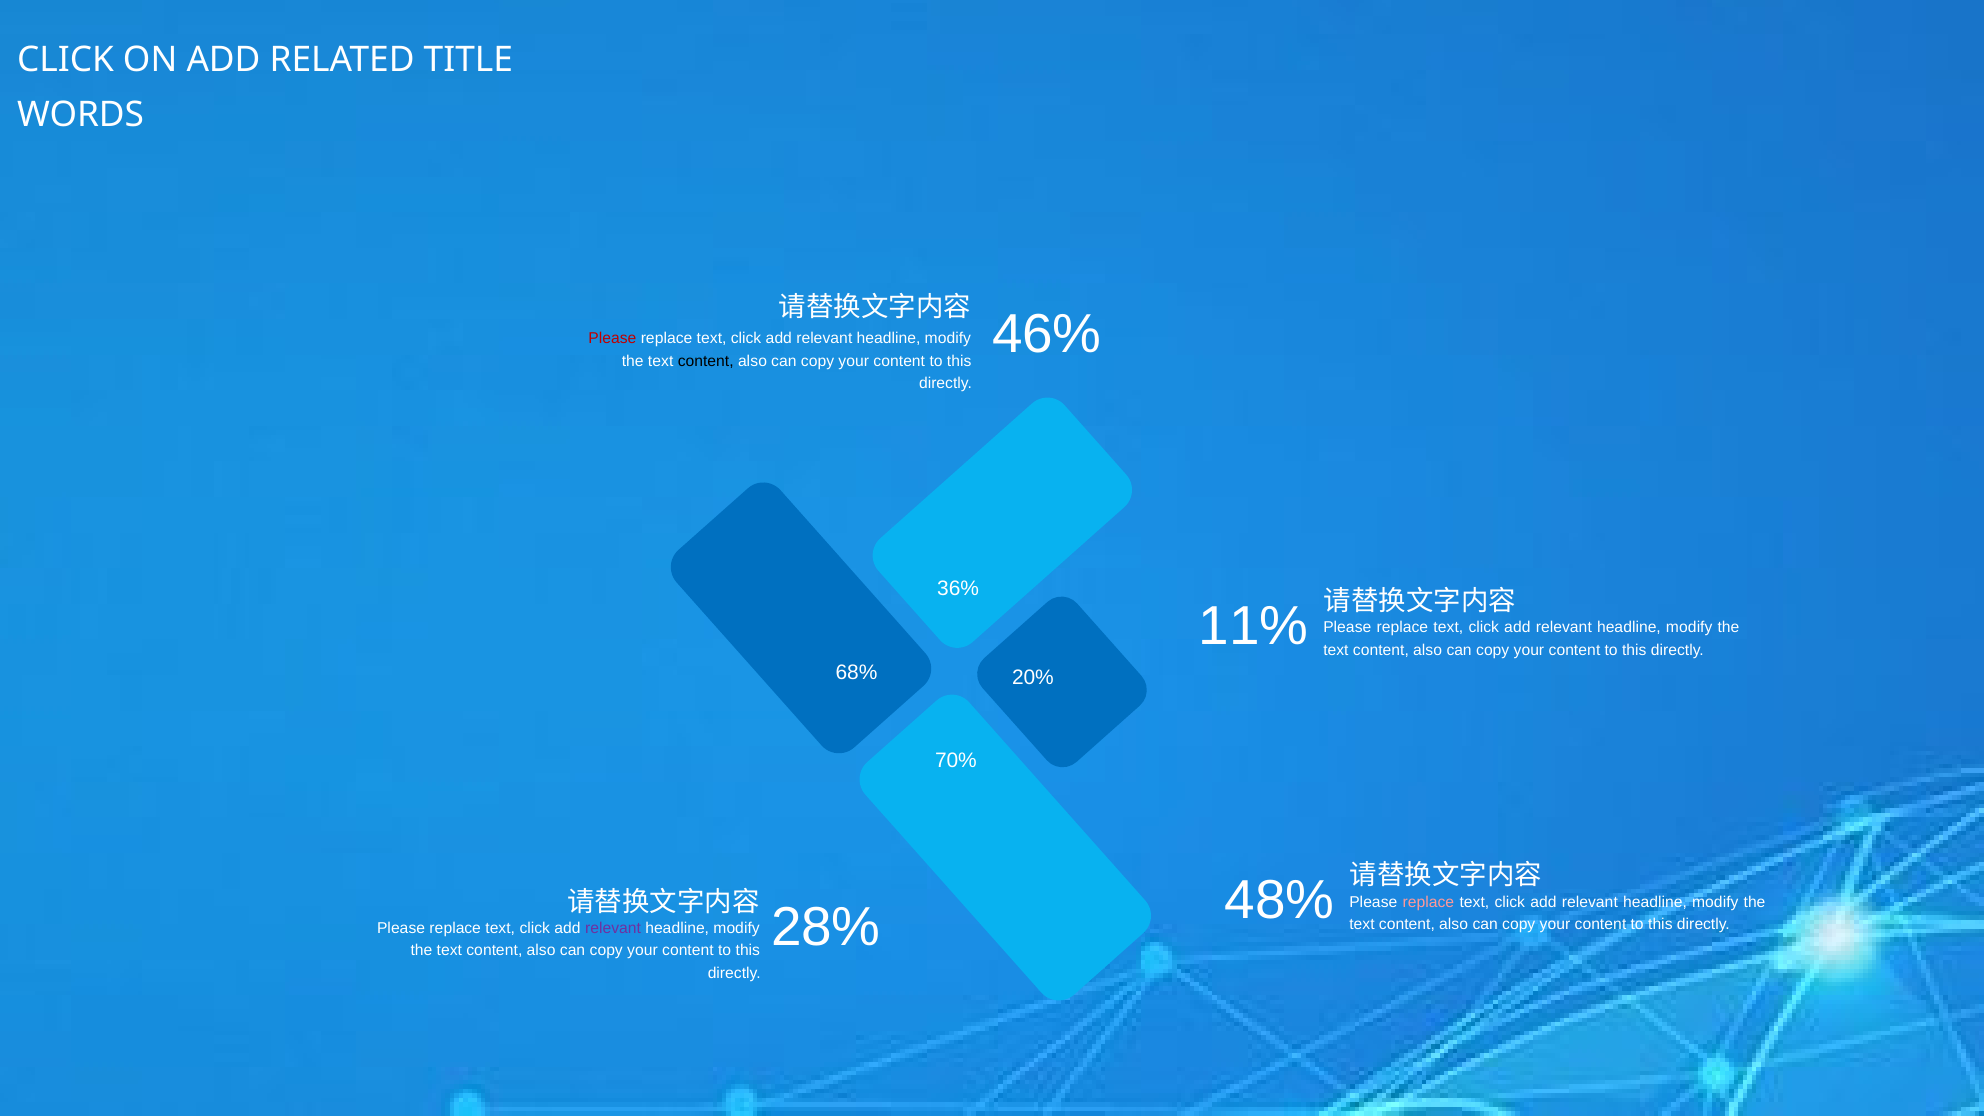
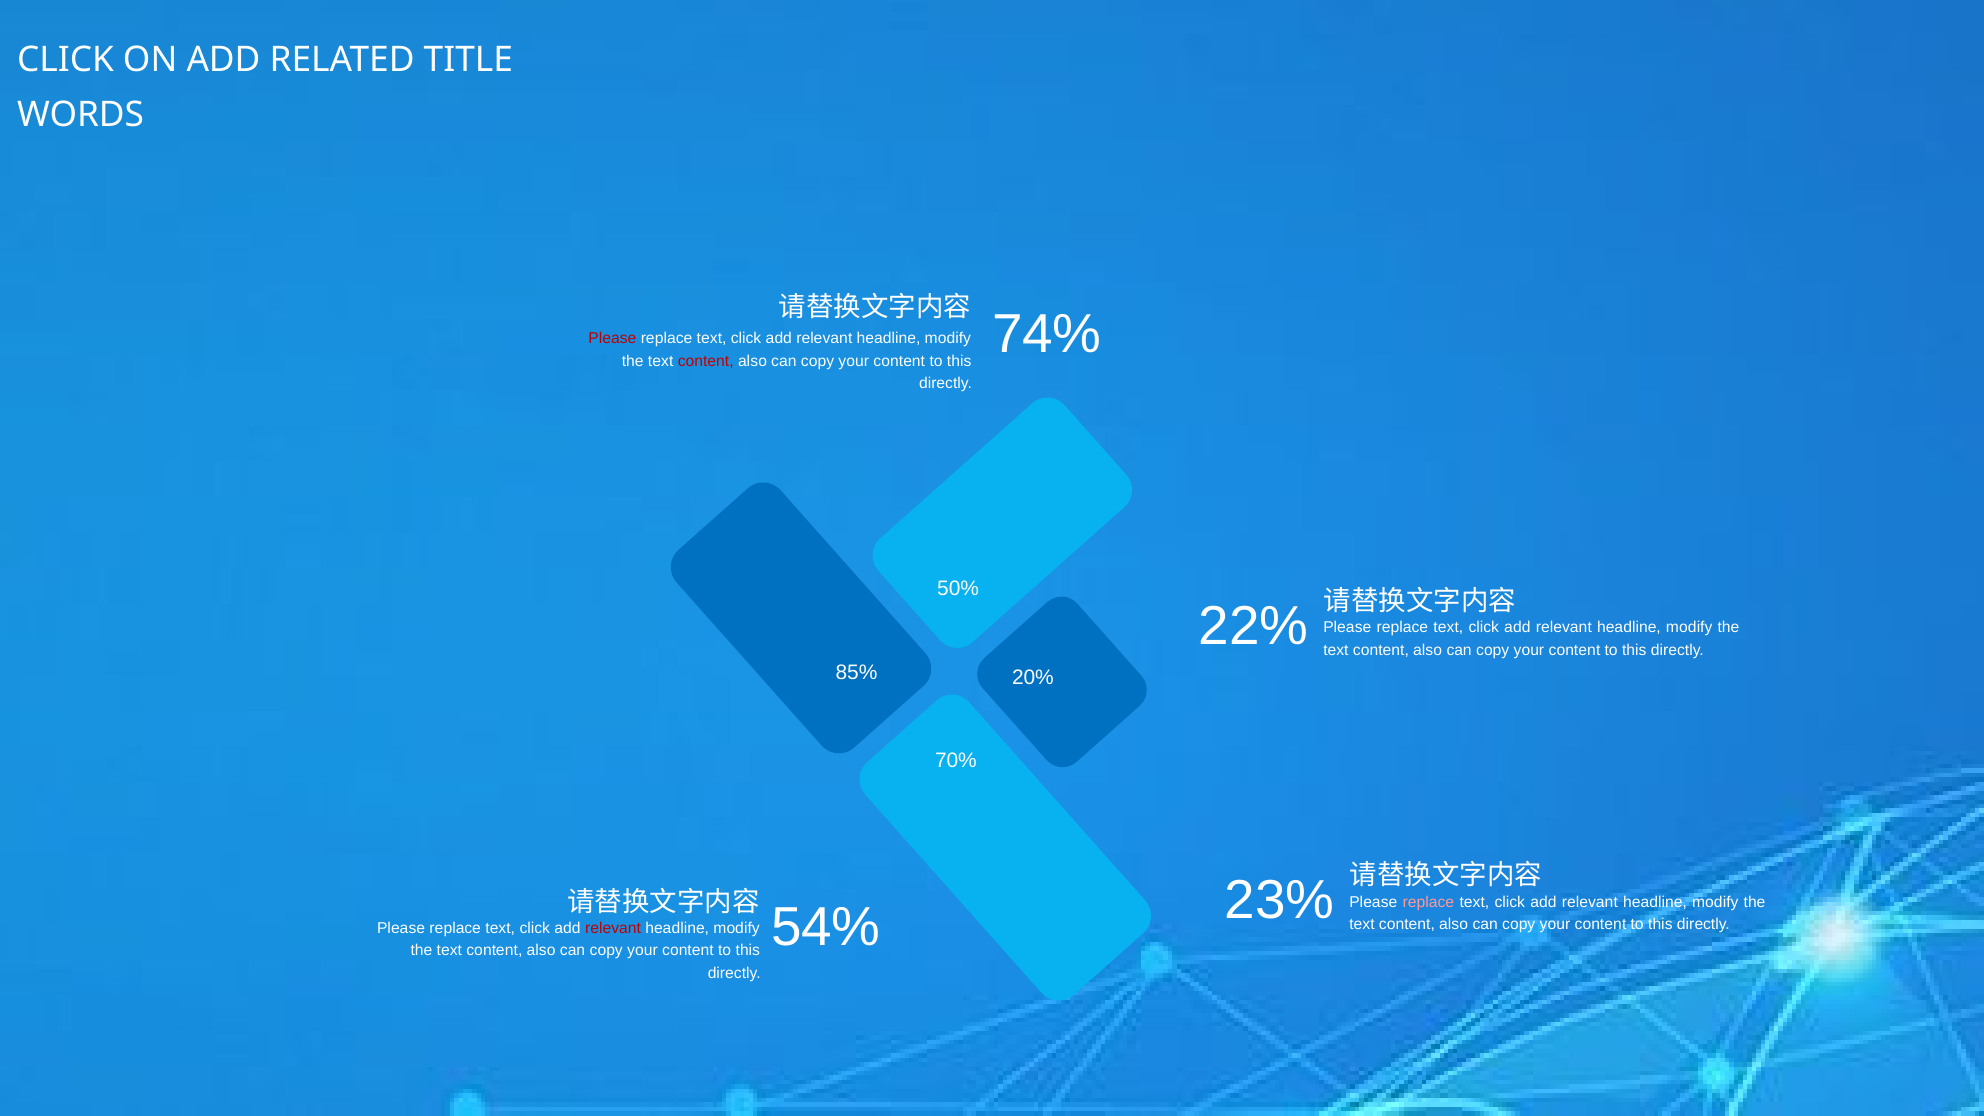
46%: 46% -> 74%
content at (706, 361) colour: black -> red
36%: 36% -> 50%
11%: 11% -> 22%
68%: 68% -> 85%
48%: 48% -> 23%
28%: 28% -> 54%
relevant at (613, 928) colour: purple -> red
